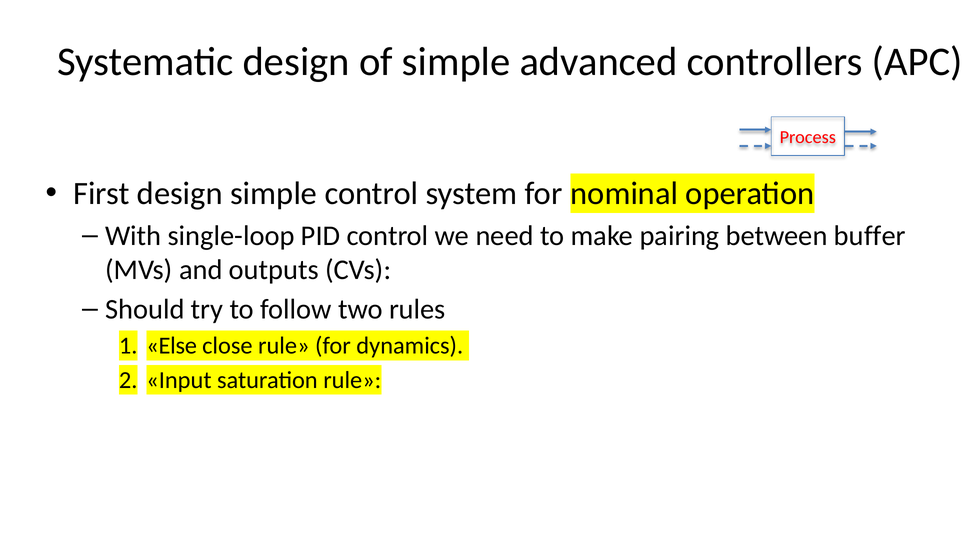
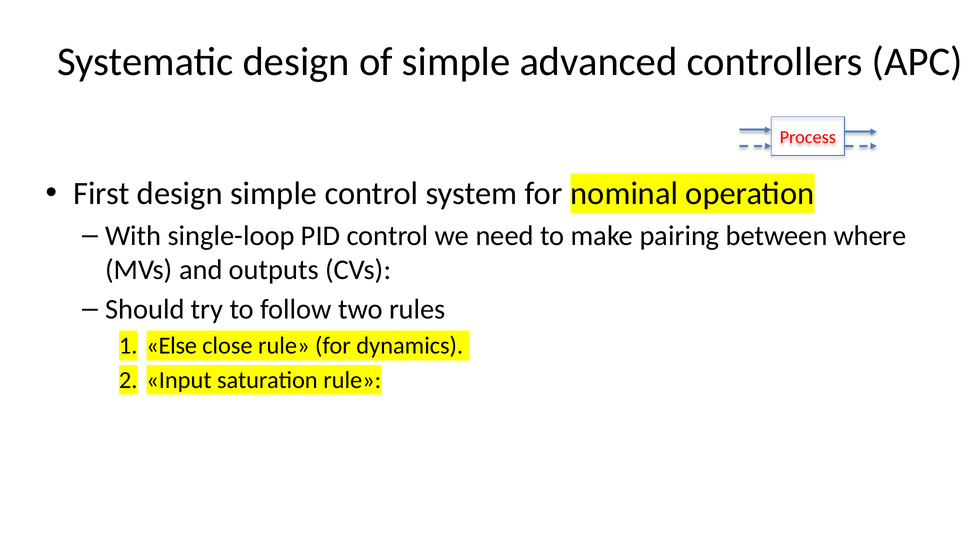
buffer: buffer -> where
